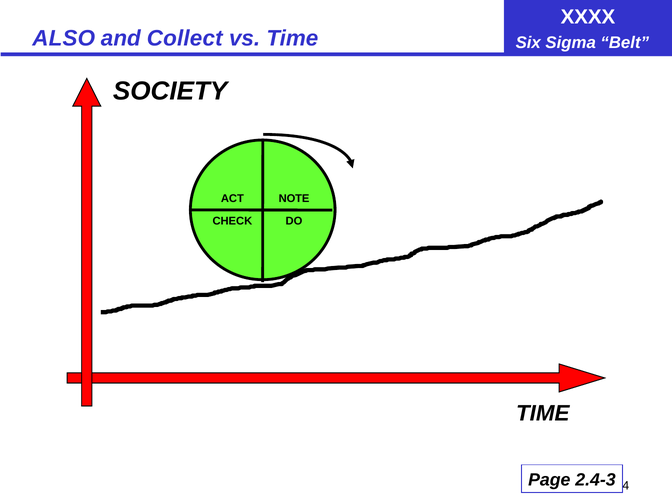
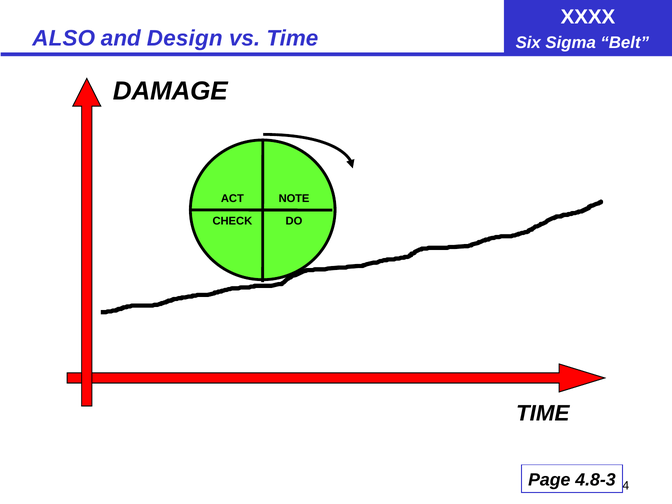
Collect: Collect -> Design
SOCIETY: SOCIETY -> DAMAGE
2.4-3: 2.4-3 -> 4.8-3
